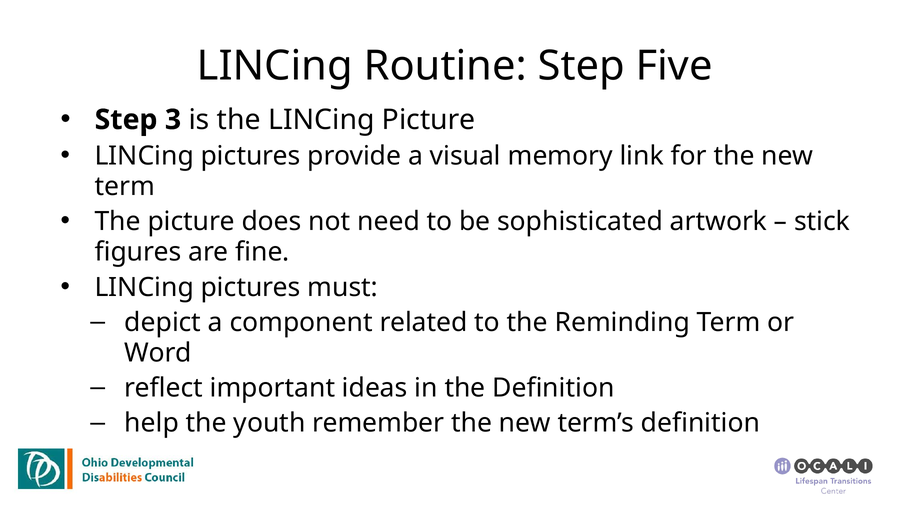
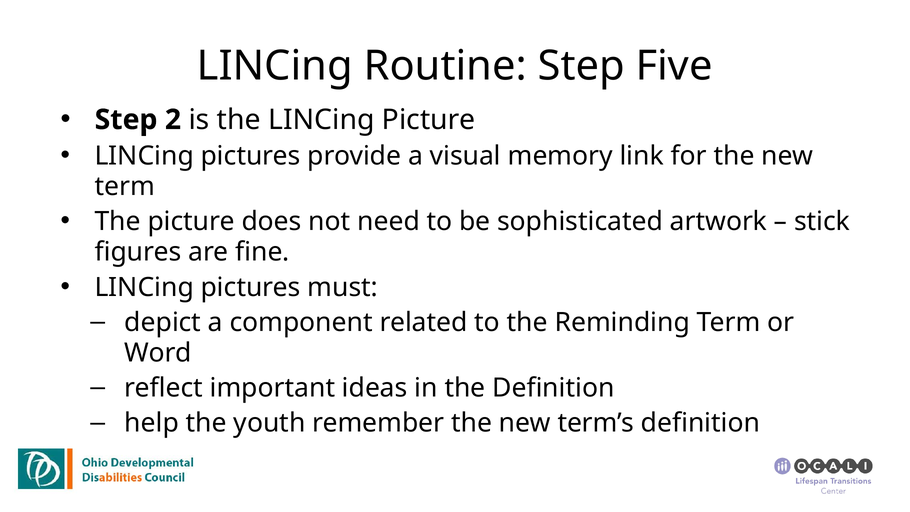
3: 3 -> 2
